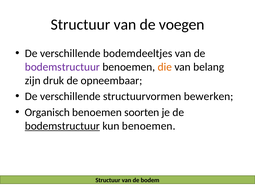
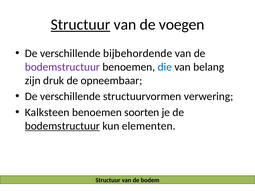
Structuur at (81, 25) underline: none -> present
bodemdeeltjes: bodemdeeltjes -> bijbehordende
die colour: orange -> blue
bewerken: bewerken -> verwering
Organisch: Organisch -> Kalksteen
kun benoemen: benoemen -> elementen
